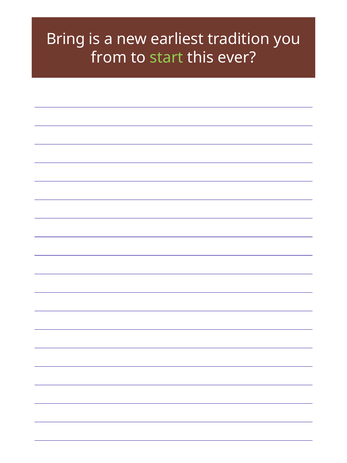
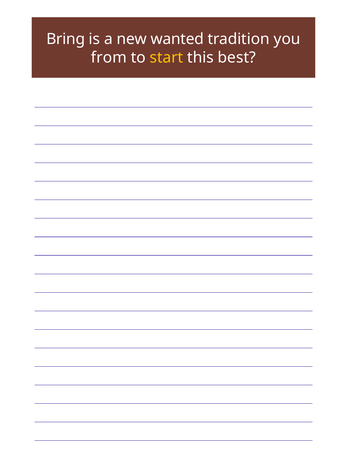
earliest: earliest -> wanted
start colour: light green -> yellow
ever: ever -> best
